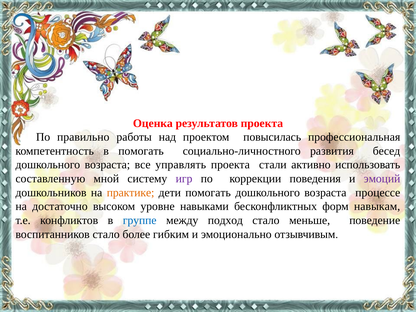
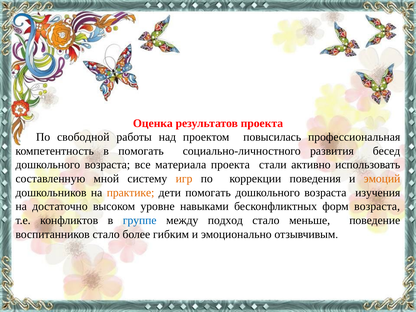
правильно: правильно -> свободной
управлять: управлять -> материала
игр colour: purple -> orange
эмоций colour: purple -> orange
процессе: процессе -> изучения
форм навыкам: навыкам -> возраста
